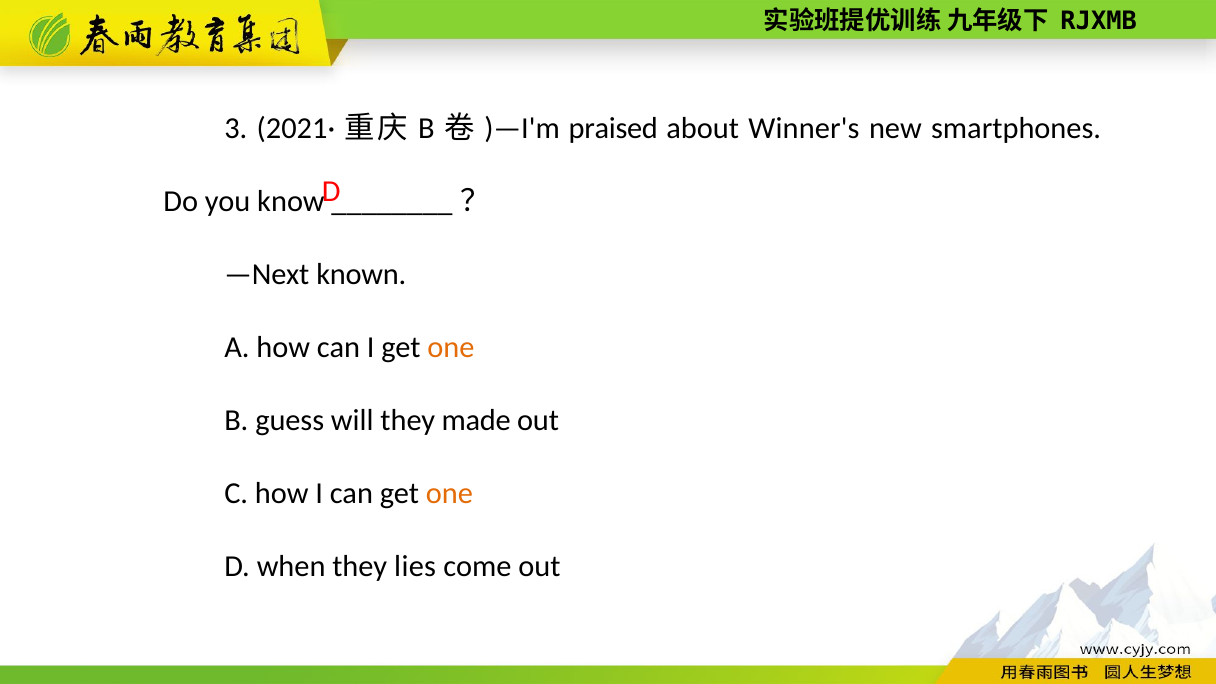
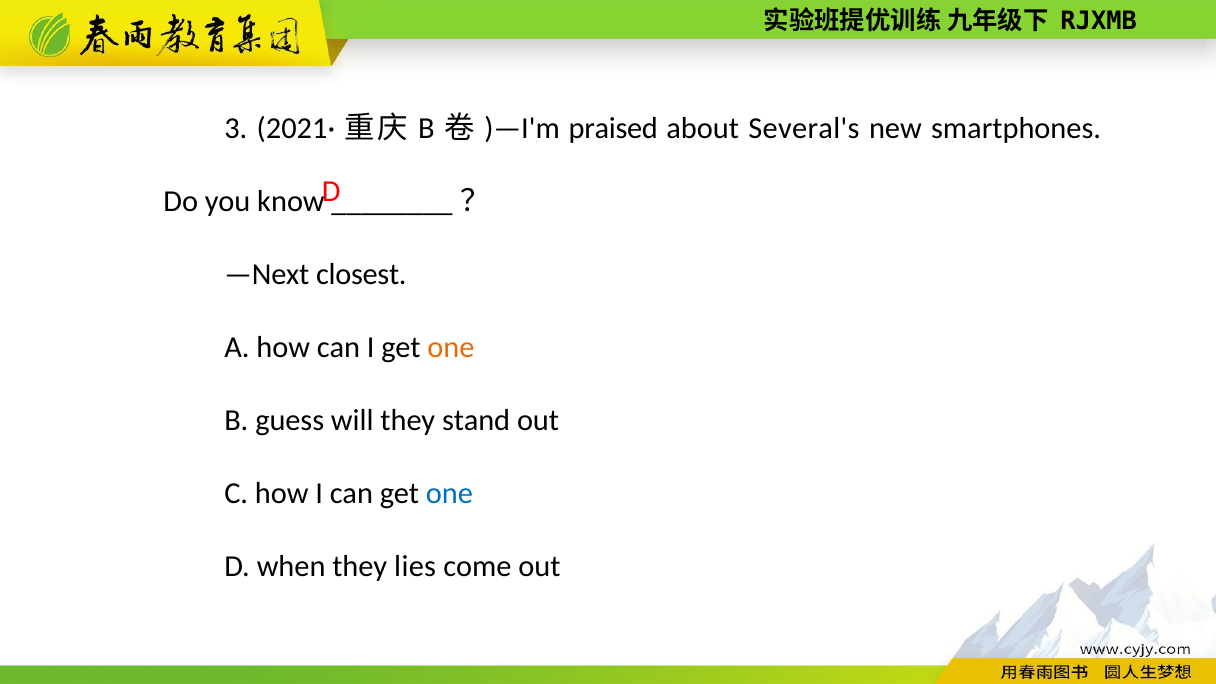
Winner's: Winner's -> Several's
known: known -> closest
made: made -> stand
one at (450, 493) colour: orange -> blue
